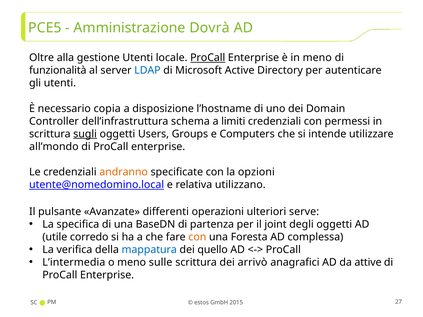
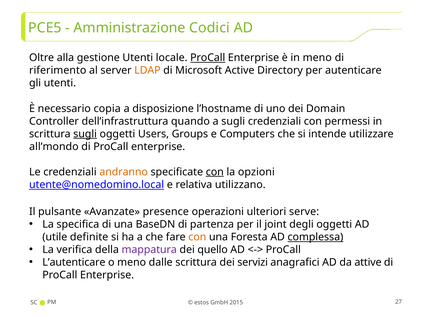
Dovrà: Dovrà -> Codici
funzionalità: funzionalità -> riferimento
LDAP colour: blue -> orange
schema: schema -> quando
a limiti: limiti -> sugli
con at (215, 172) underline: none -> present
differenti: differenti -> presence
corredo: corredo -> definite
complessa underline: none -> present
mappatura colour: blue -> purple
L’intermedia: L’intermedia -> L’autenticare
sulle: sulle -> dalle
arrivò: arrivò -> servizi
